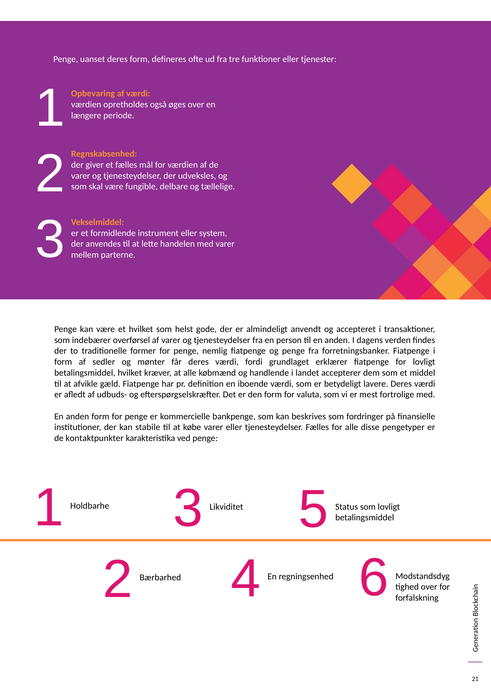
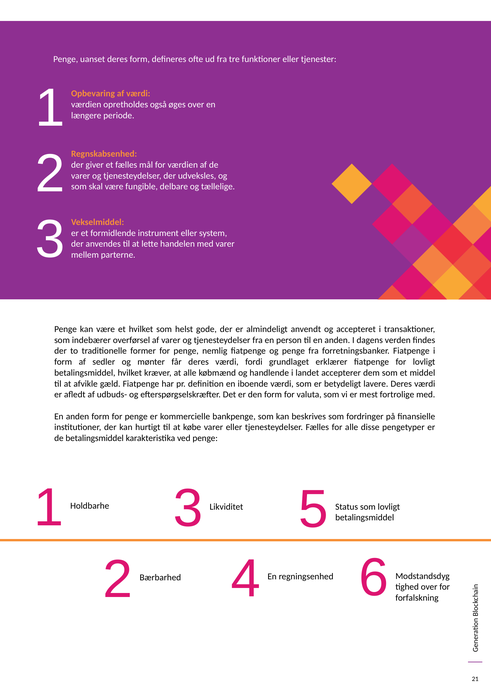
stabile: stabile -> hurtigt
de kontaktpunkter: kontaktpunkter -> betalingsmiddel
